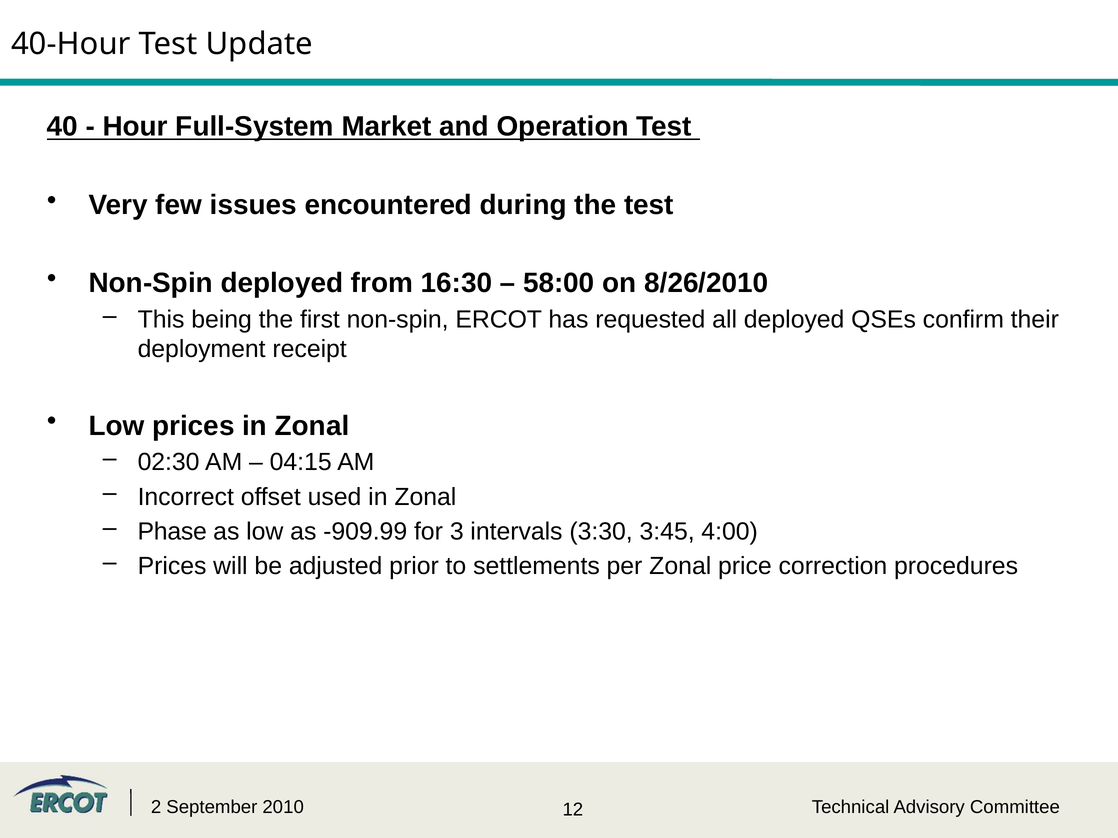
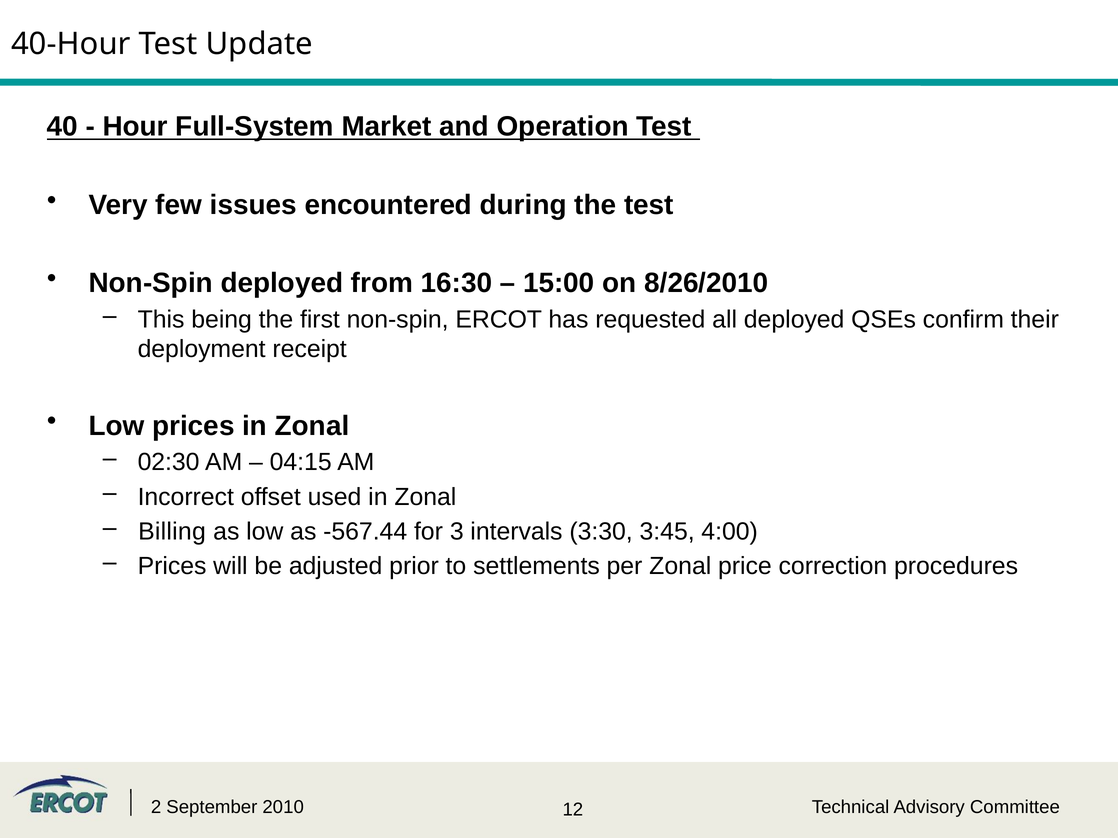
58:00: 58:00 -> 15:00
Phase: Phase -> Billing
-909.99: -909.99 -> -567.44
